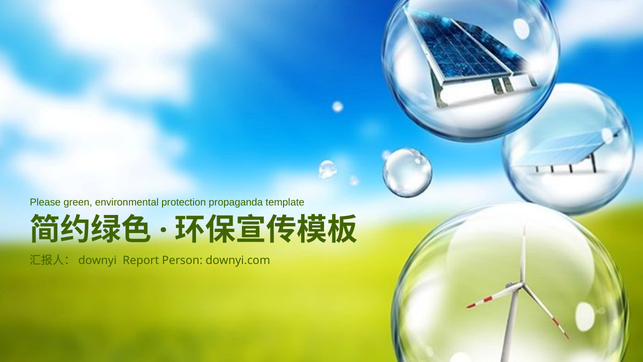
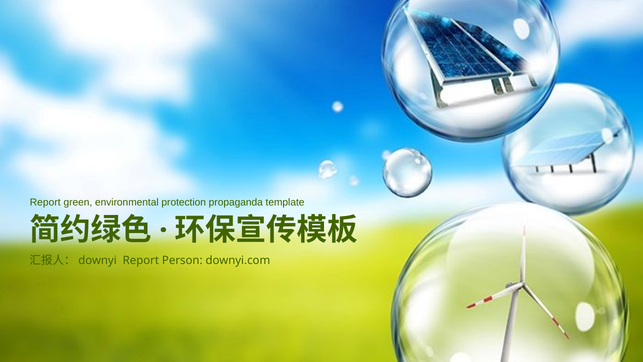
Please at (45, 202): Please -> Report
